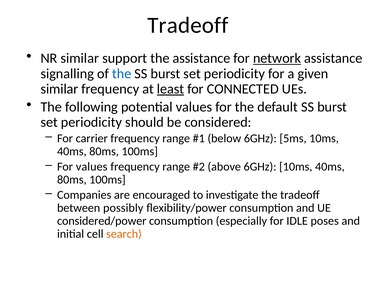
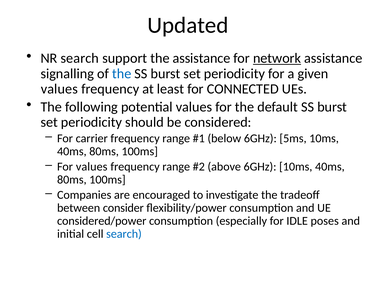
Tradeoff at (188, 25): Tradeoff -> Updated
NR similar: similar -> search
similar at (59, 89): similar -> values
least underline: present -> none
possibly: possibly -> consider
search at (124, 234) colour: orange -> blue
